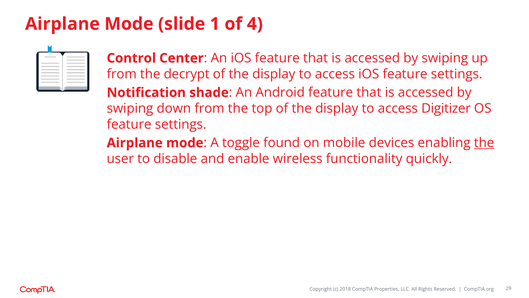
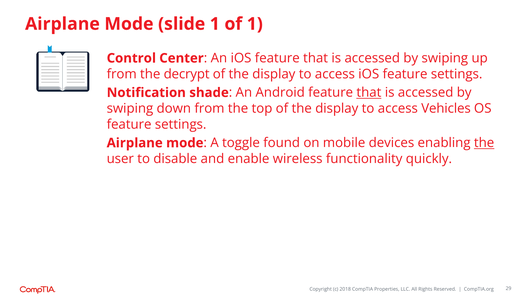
of 4: 4 -> 1
that at (369, 92) underline: none -> present
Digitizer: Digitizer -> Vehicles
